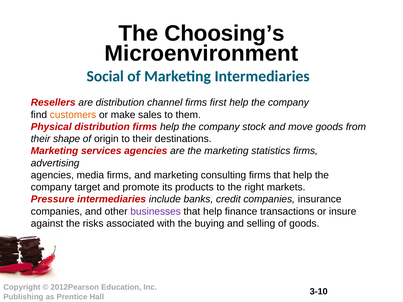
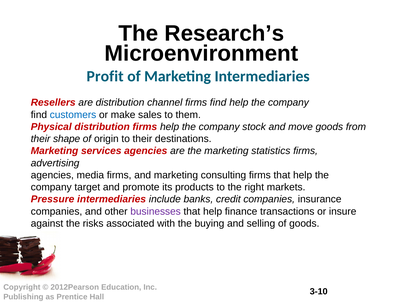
Choosing’s: Choosing’s -> Research’s
Social: Social -> Profit
firms first: first -> find
customers colour: orange -> blue
